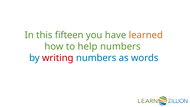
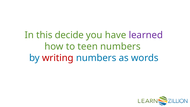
fifteen: fifteen -> decide
learned colour: orange -> purple
help: help -> teen
